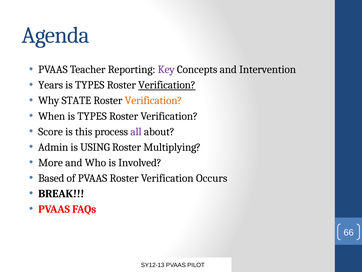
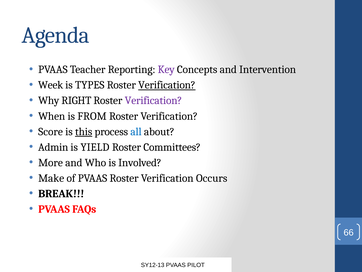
Years: Years -> Week
STATE: STATE -> RIGHT
Verification at (153, 100) colour: orange -> purple
When is TYPES: TYPES -> FROM
this underline: none -> present
all at (136, 131) colour: purple -> blue
USING: USING -> YIELD
Multiplying: Multiplying -> Committees
Based: Based -> Make
